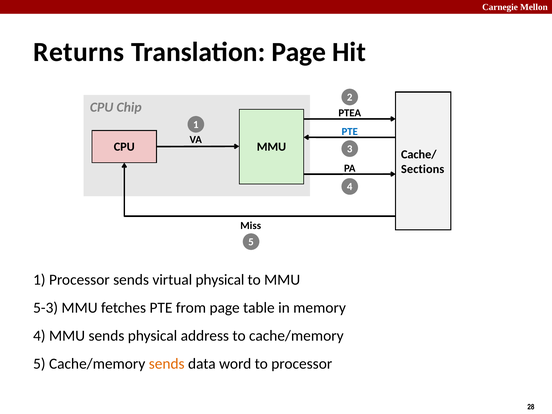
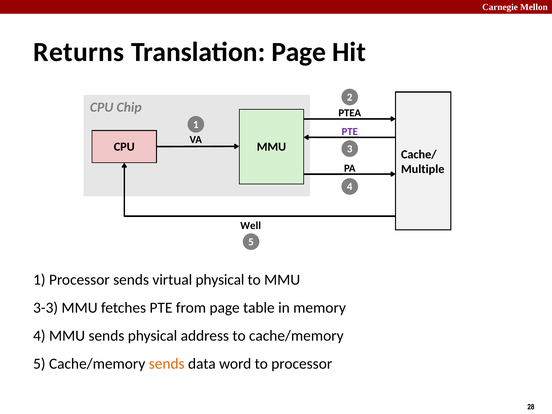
PTE at (350, 131) colour: blue -> purple
Sections: Sections -> Multiple
Miss: Miss -> Well
5-3: 5-3 -> 3-3
